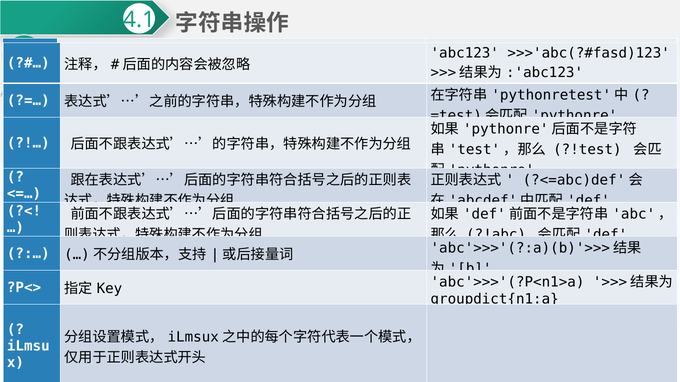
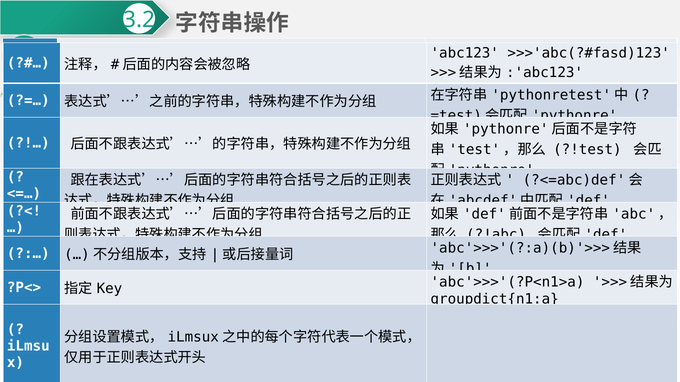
4.1: 4.1 -> 3.2
